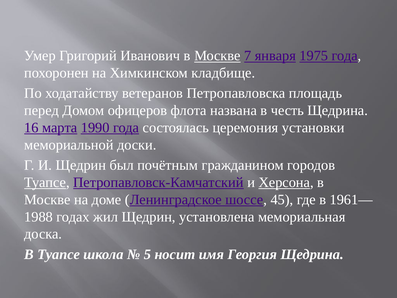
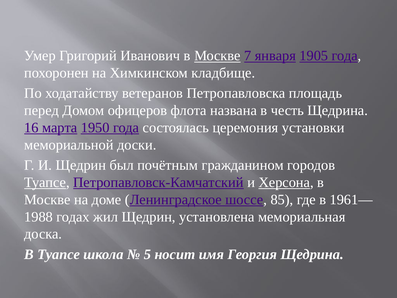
1975: 1975 -> 1905
1990: 1990 -> 1950
45: 45 -> 85
